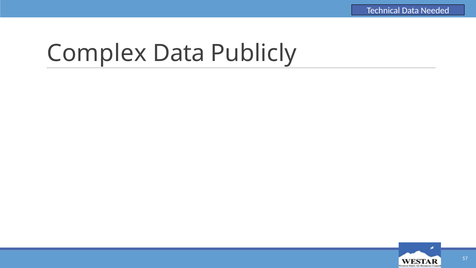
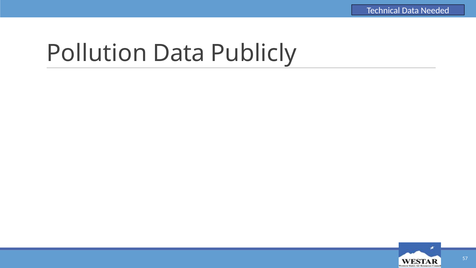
Complex: Complex -> Pollution
